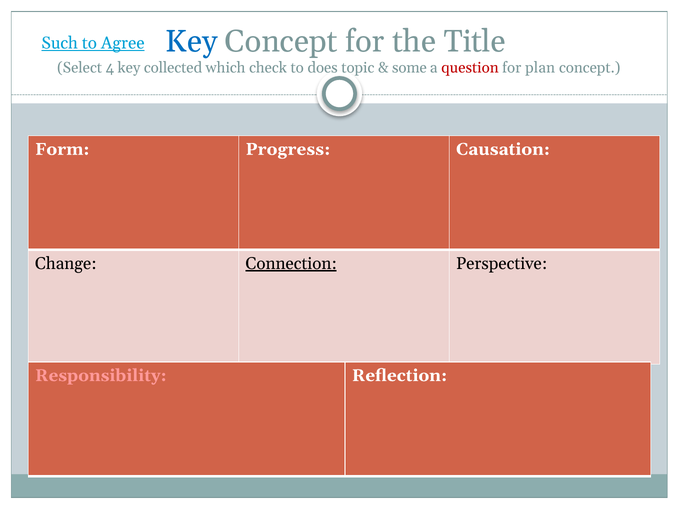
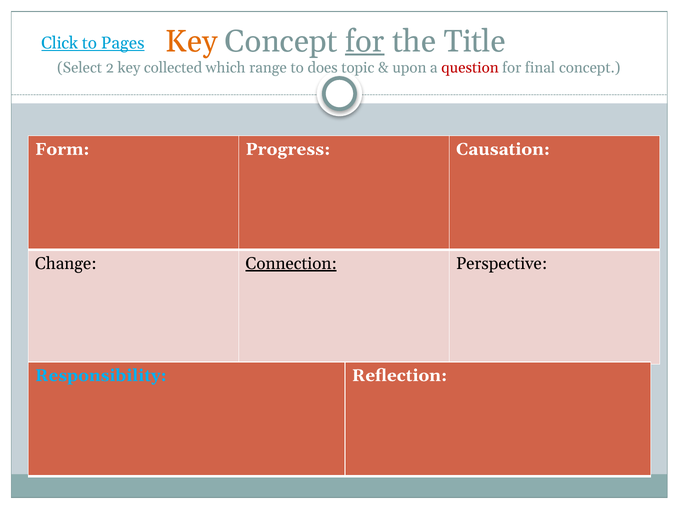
Key at (191, 41) colour: blue -> orange
for at (365, 41) underline: none -> present
Such: Such -> Click
Agree: Agree -> Pages
4: 4 -> 2
check: check -> range
some: some -> upon
plan: plan -> final
Responsibility colour: pink -> light blue
